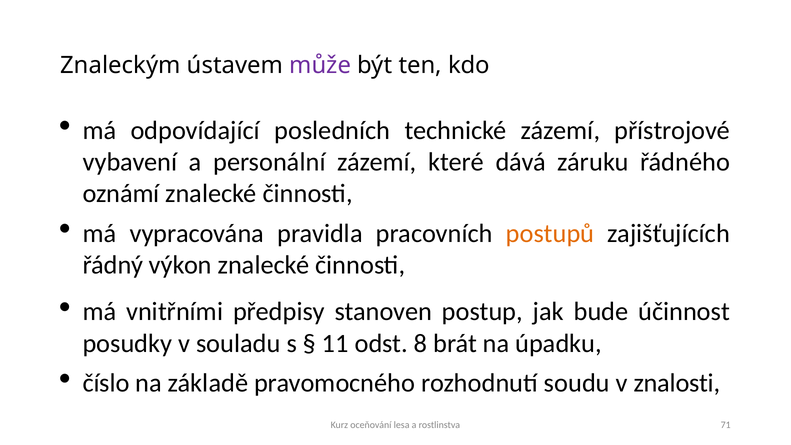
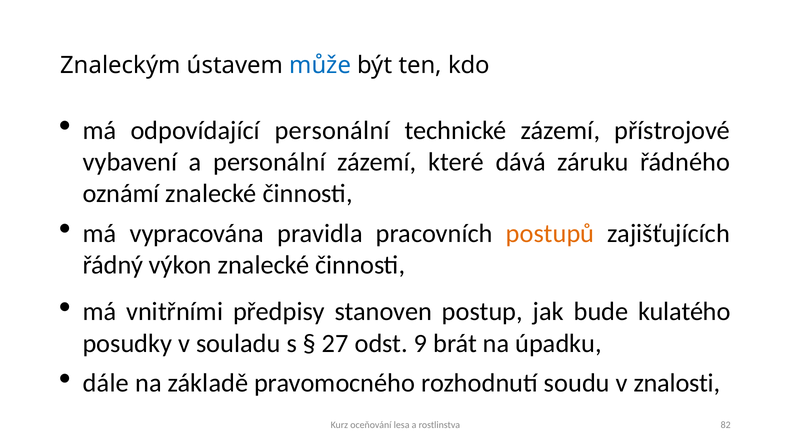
může colour: purple -> blue
odpovídající posledních: posledních -> personální
účinnost: účinnost -> kulatého
11: 11 -> 27
8: 8 -> 9
číslo: číslo -> dále
71: 71 -> 82
